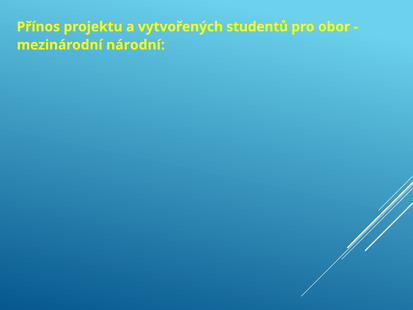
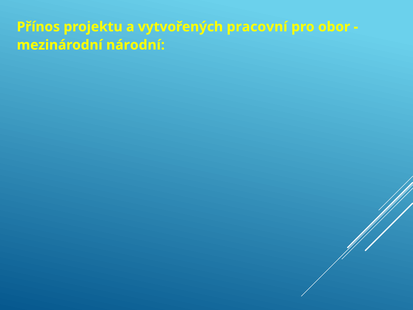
studentů: studentů -> pracovní
